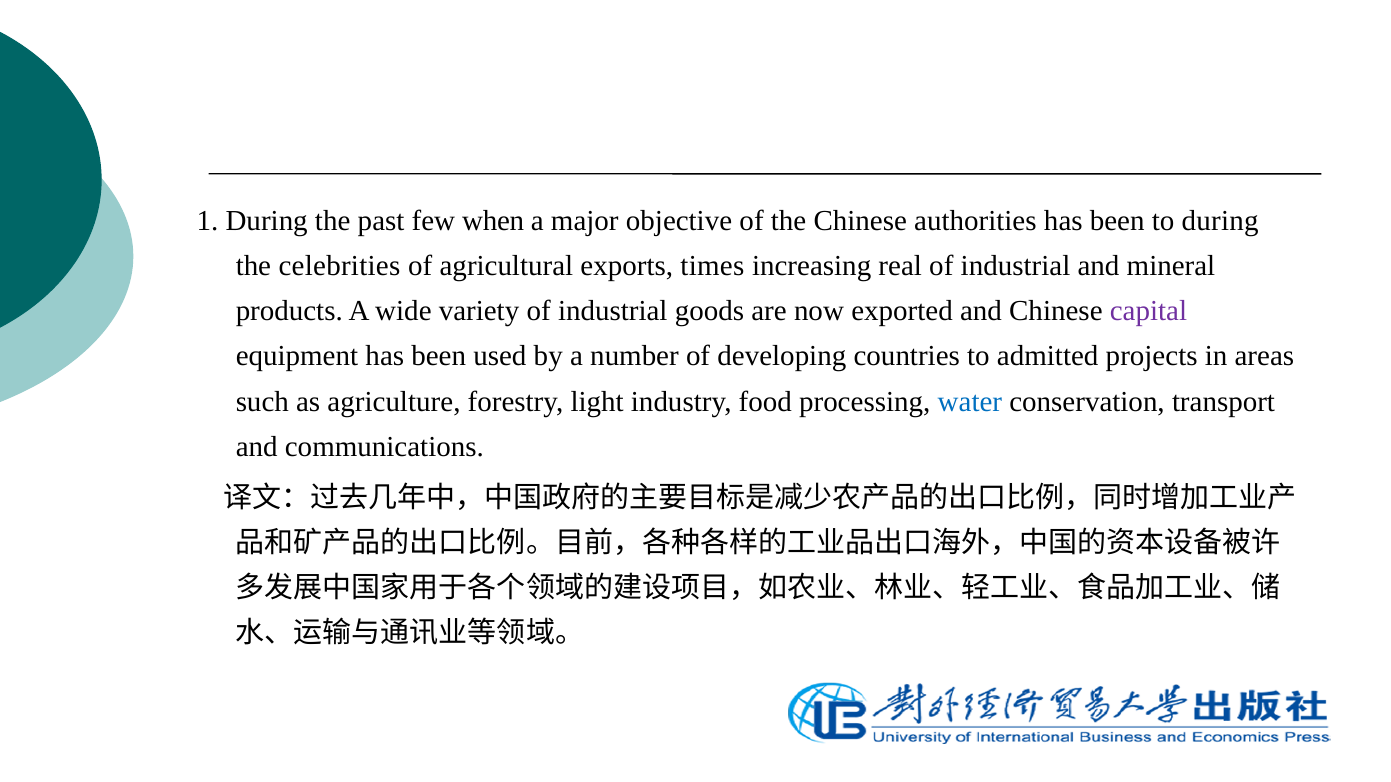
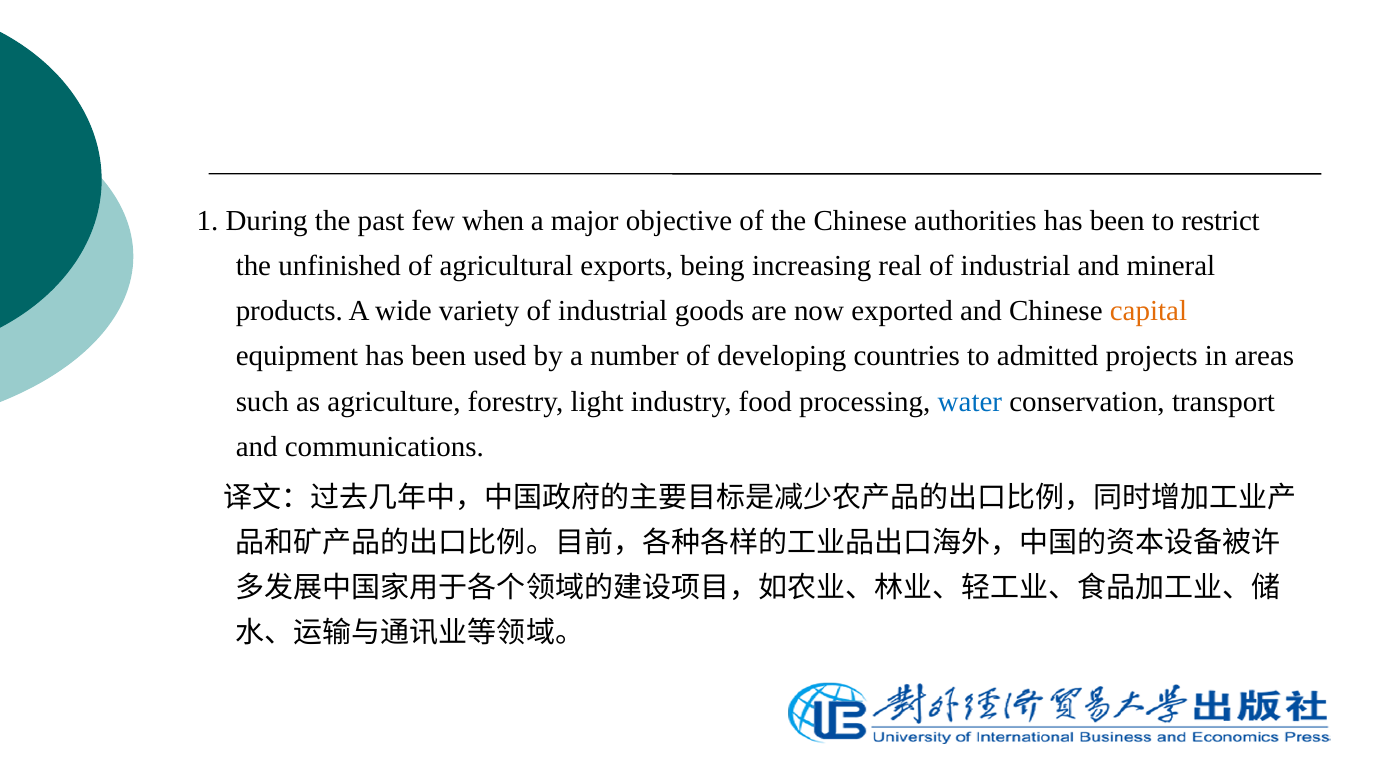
to during: during -> restrict
celebrities: celebrities -> unfinished
times: times -> being
capital colour: purple -> orange
